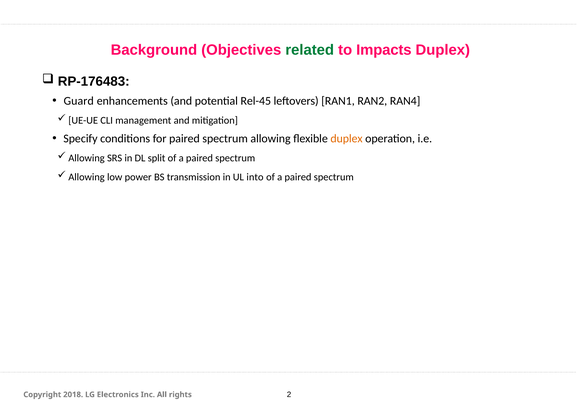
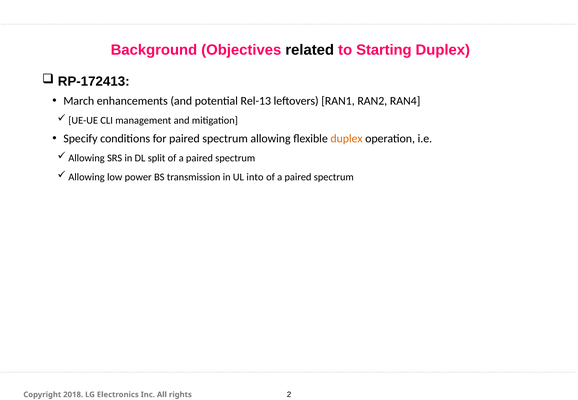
related colour: green -> black
Impacts: Impacts -> Starting
RP-176483: RP-176483 -> RP-172413
Guard: Guard -> March
Rel-45: Rel-45 -> Rel-13
